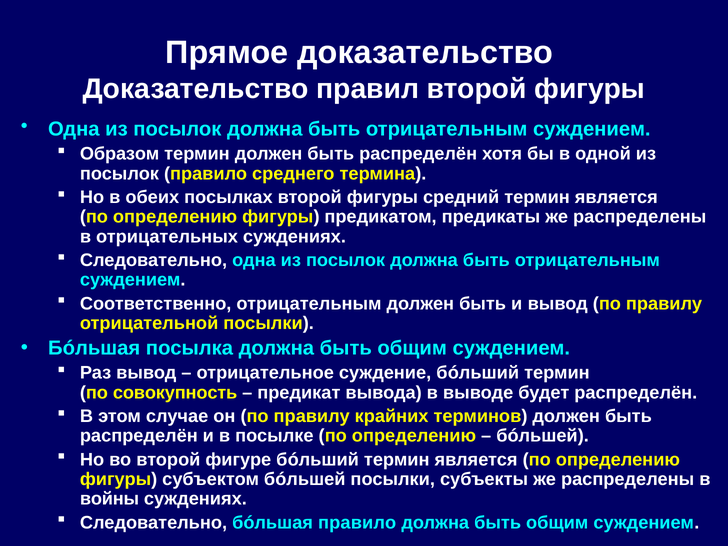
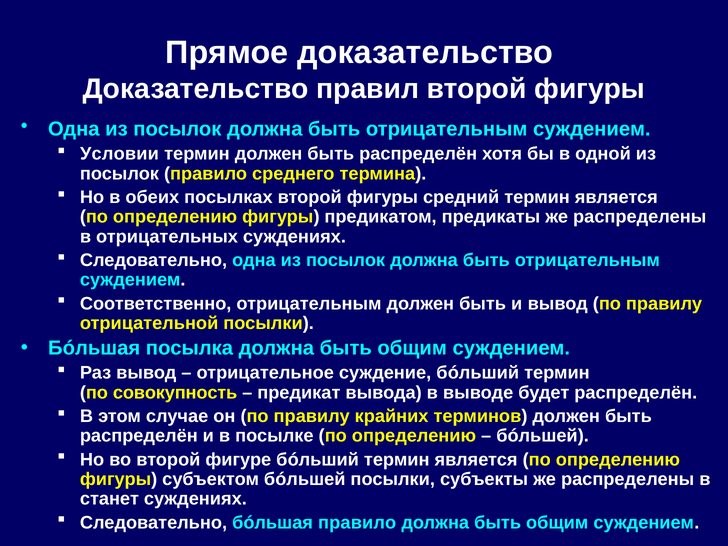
Образом: Образом -> Условии
войны: войны -> станет
